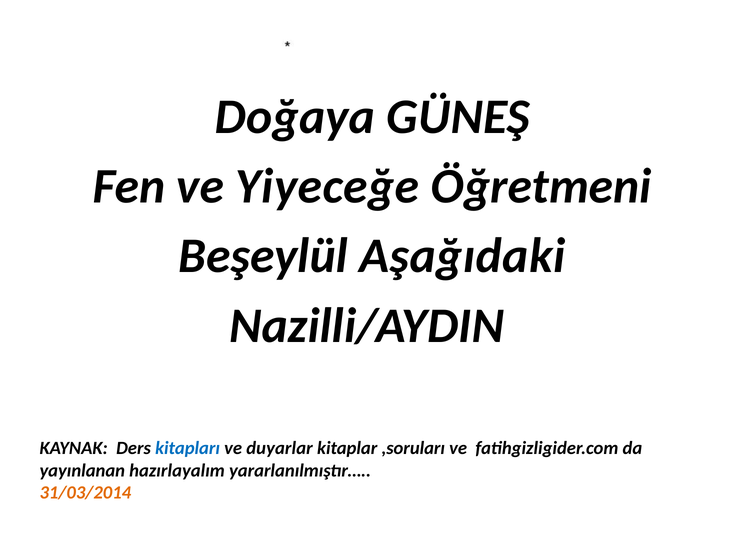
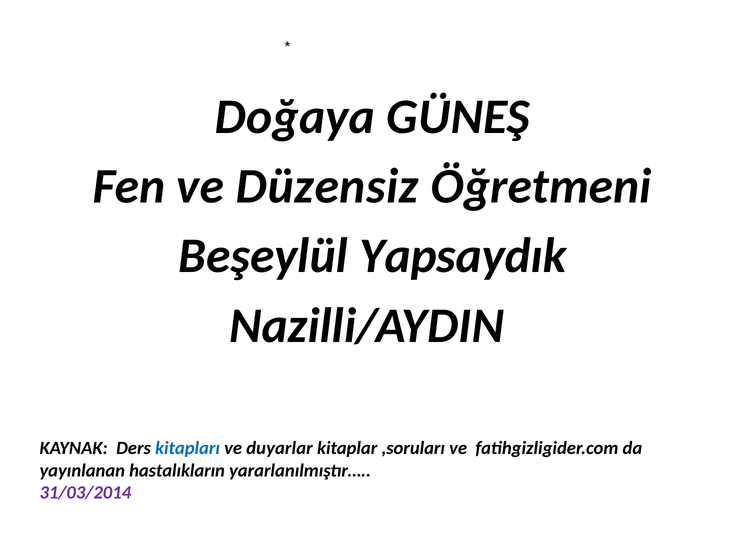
Yiyeceğe: Yiyeceğe -> Düzensiz
Aşağıdaki: Aşağıdaki -> Yapsaydık
hazırlayalım: hazırlayalım -> hastalıkların
31/03/2014 colour: orange -> purple
